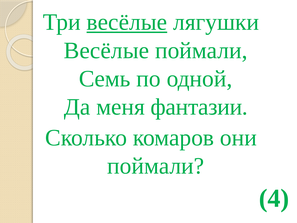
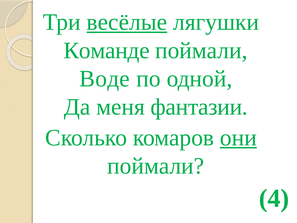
Весёлые at (106, 50): Весёлые -> Команде
Семь: Семь -> Воде
они underline: none -> present
